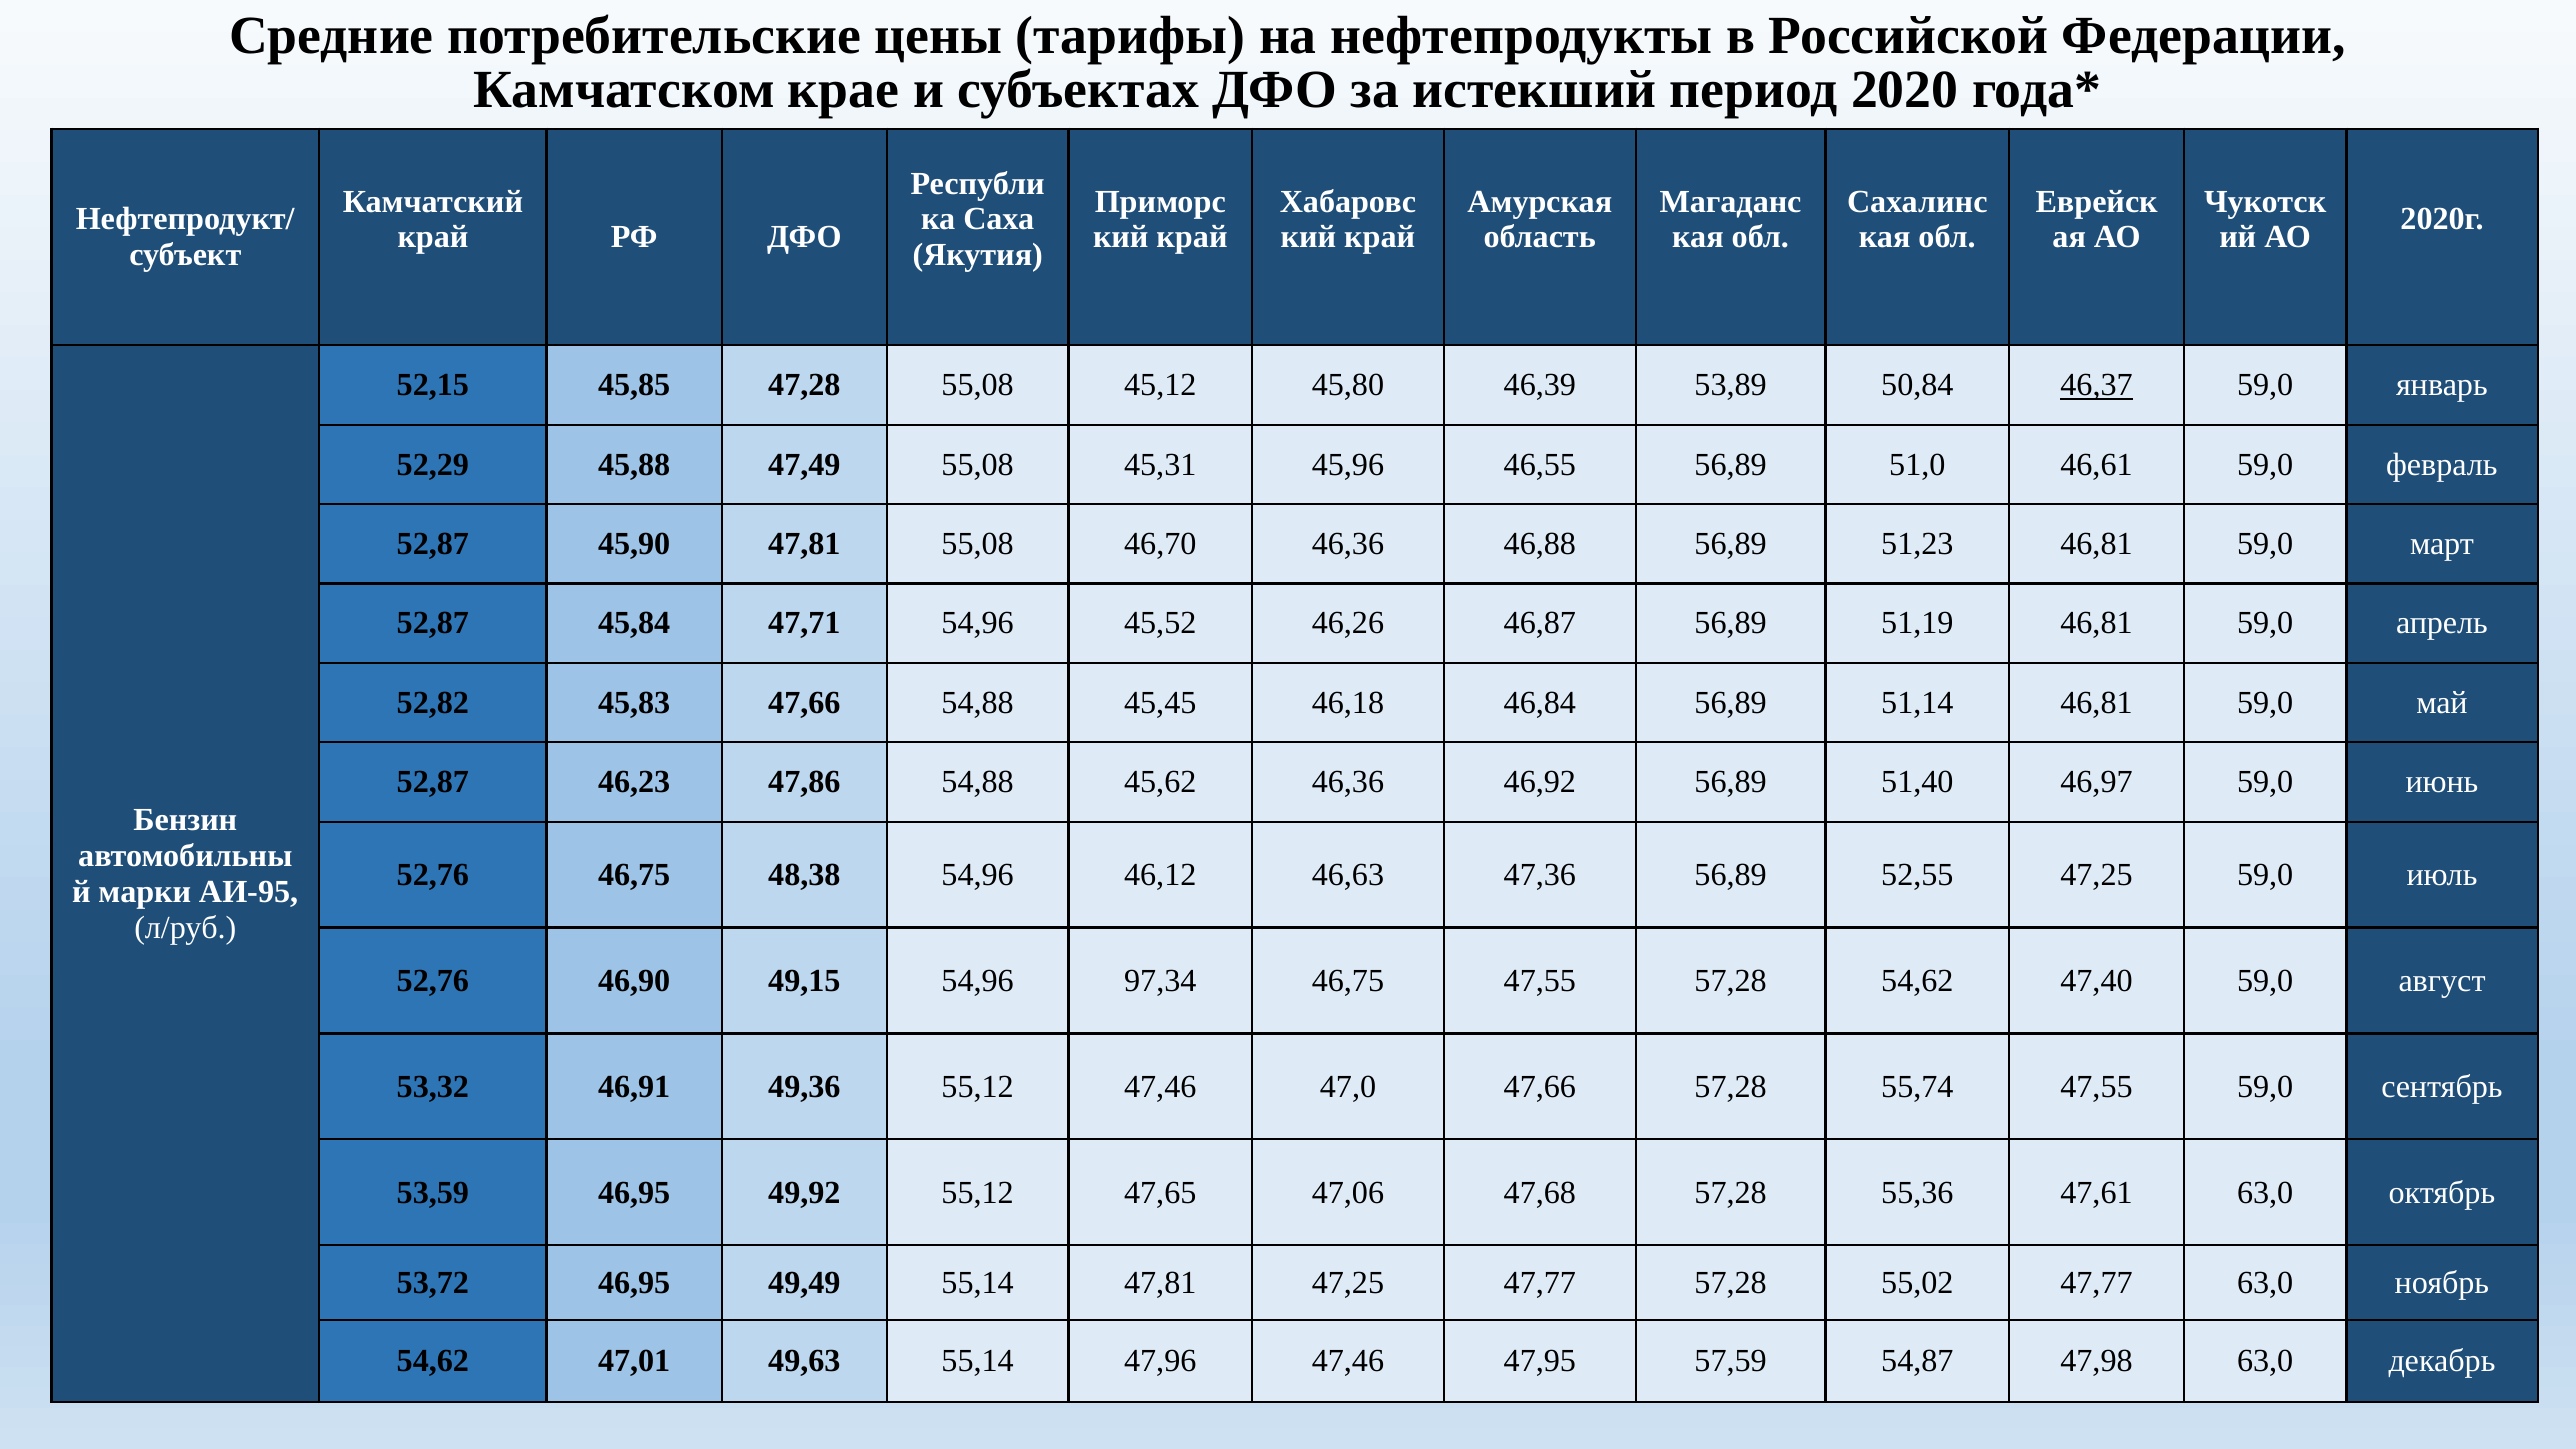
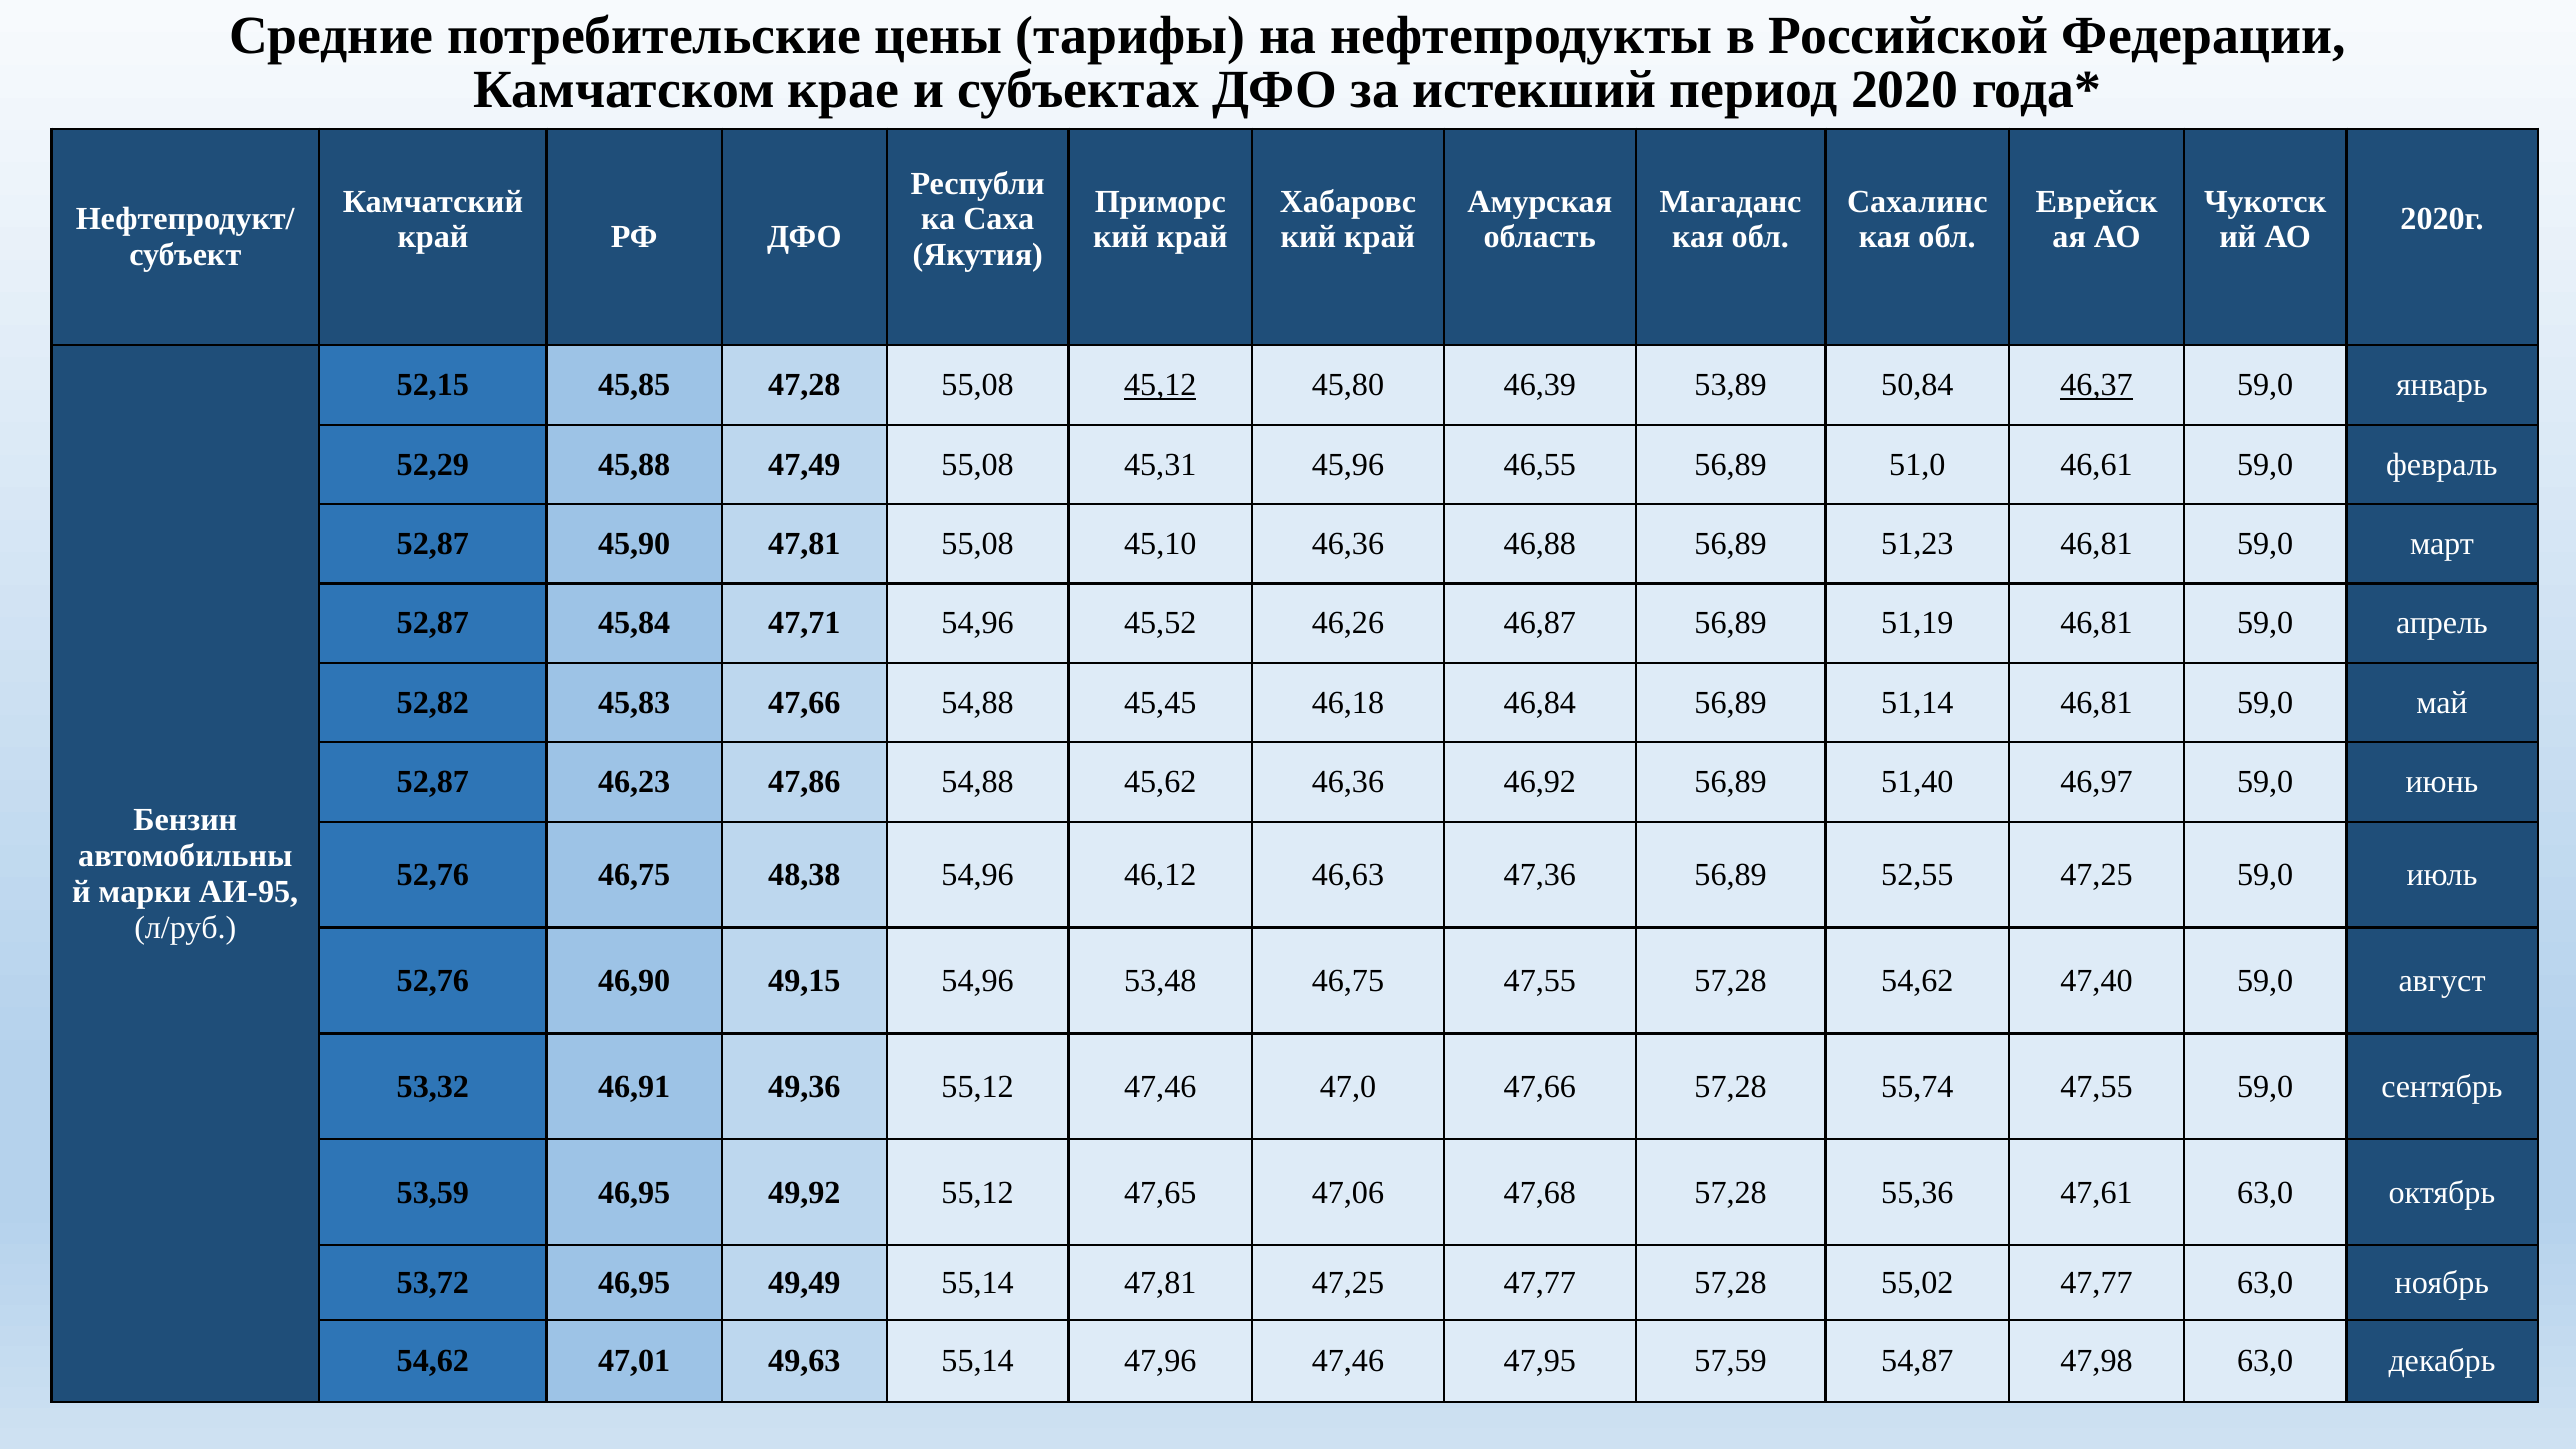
45,12 underline: none -> present
46,70: 46,70 -> 45,10
97,34: 97,34 -> 53,48
